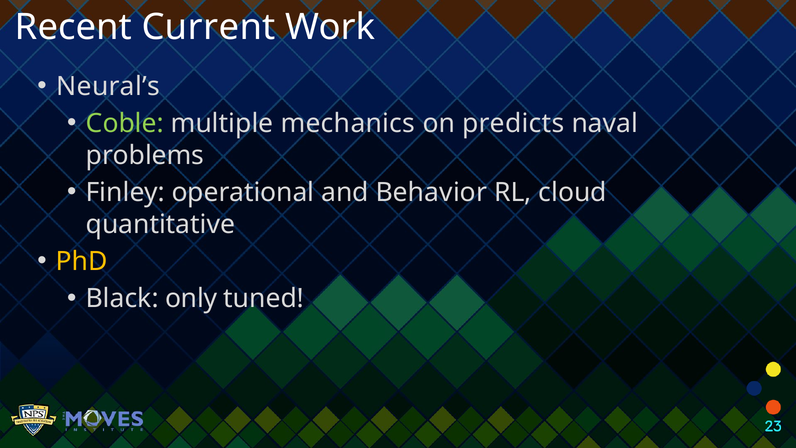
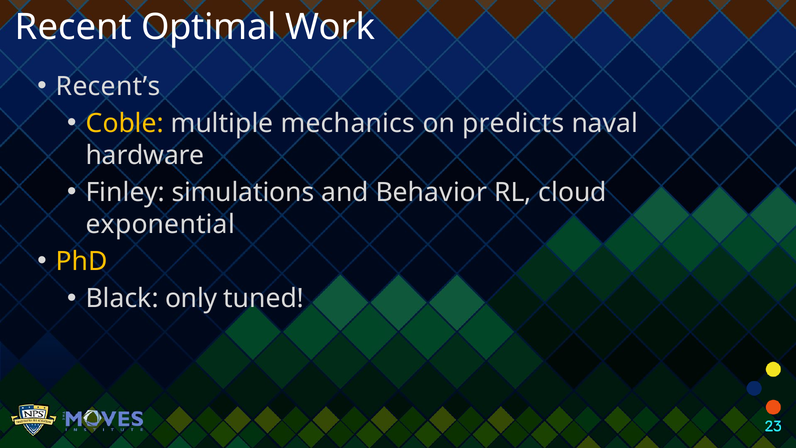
Current: Current -> Optimal
Neural’s: Neural’s -> Recent’s
Coble colour: light green -> yellow
problems: problems -> hardware
operational: operational -> simulations
quantitative: quantitative -> exponential
